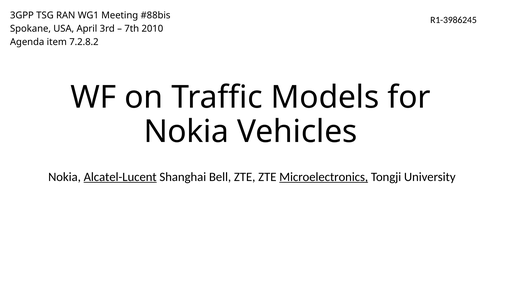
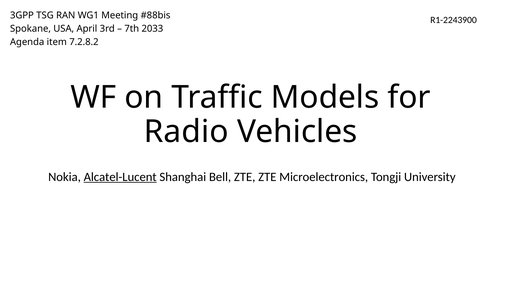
R1-3986245: R1-3986245 -> R1-2243900
2010: 2010 -> 2033
Nokia at (186, 132): Nokia -> Radio
Microelectronics underline: present -> none
